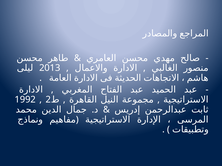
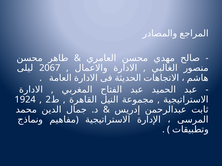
2013: 2013 -> 2067
1992: 1992 -> 1924
